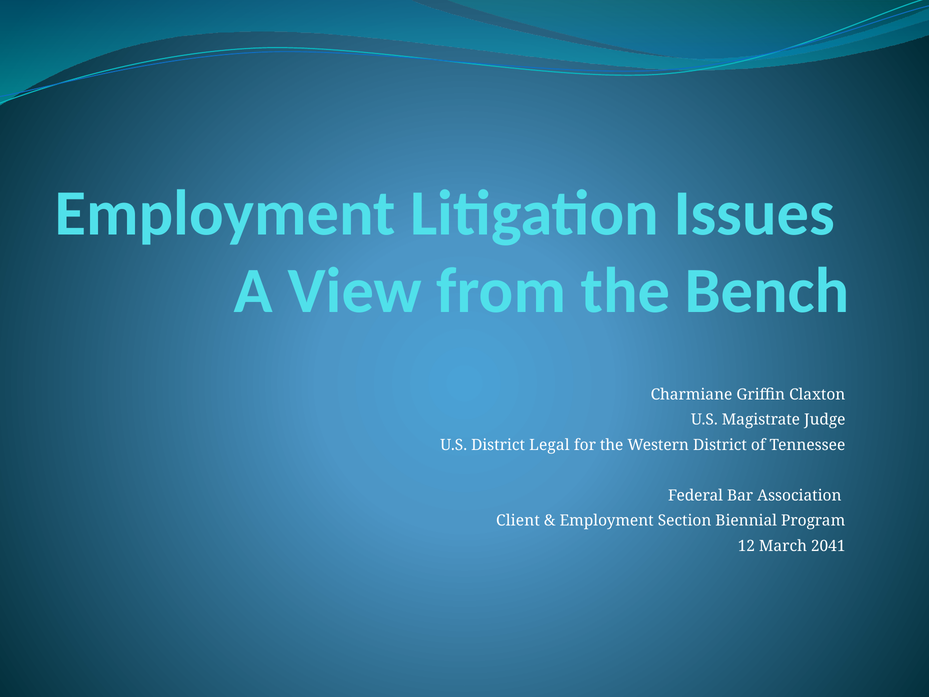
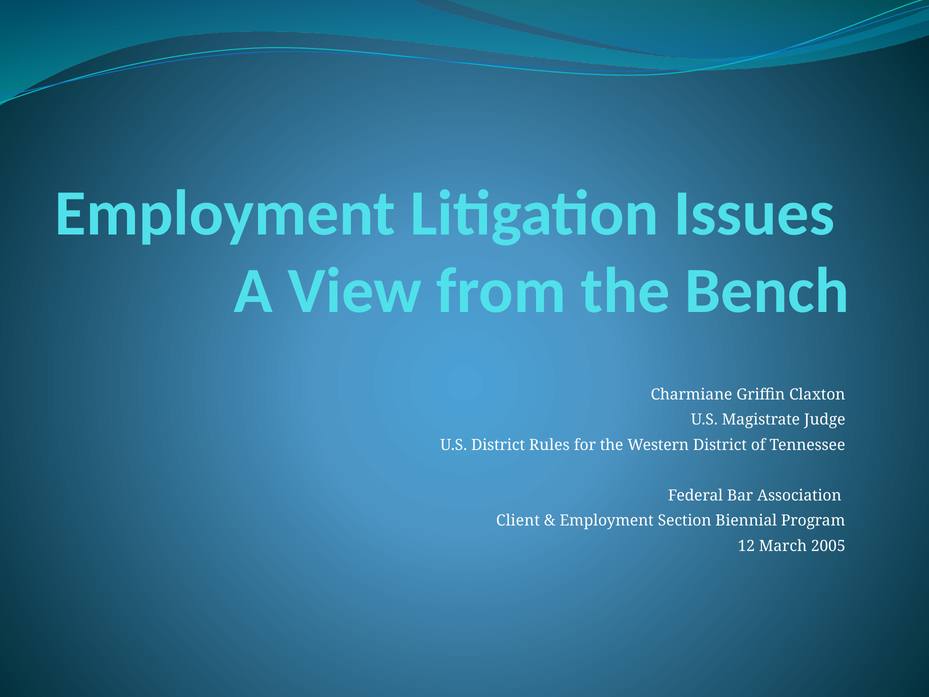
Legal: Legal -> Rules
2041: 2041 -> 2005
